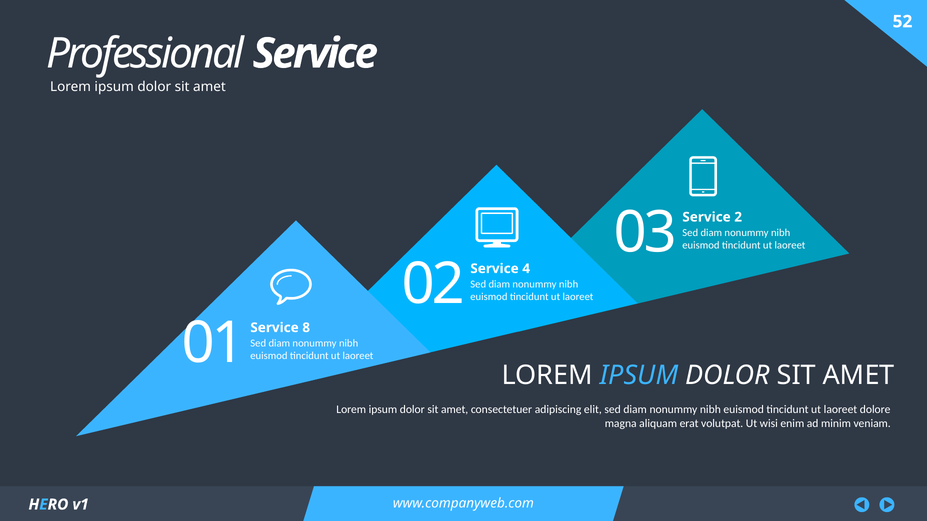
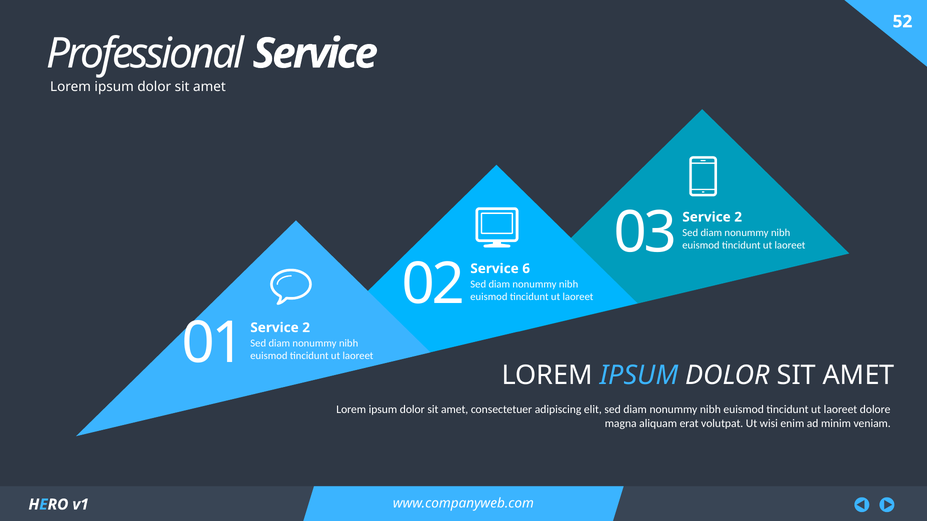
4: 4 -> 6
8 at (306, 328): 8 -> 2
